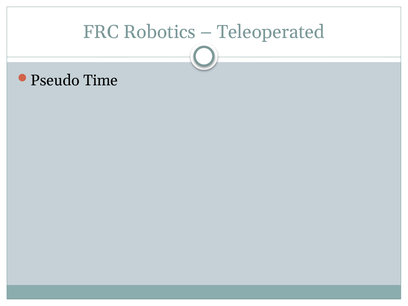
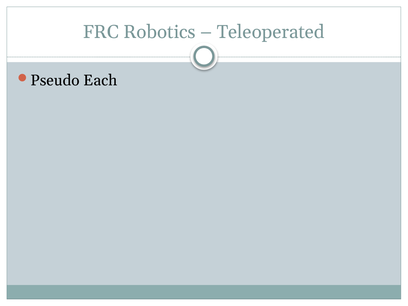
Time: Time -> Each
